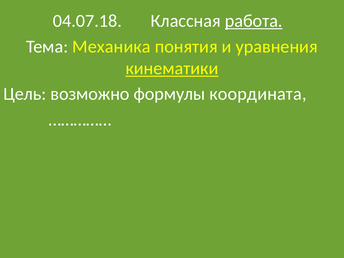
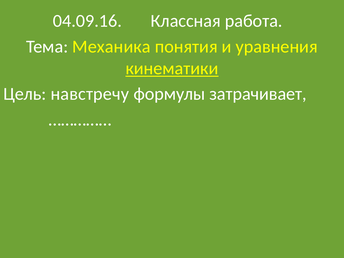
04.07.18: 04.07.18 -> 04.09.16
работа underline: present -> none
возможно: возможно -> навстречу
координата: координата -> затрачивает
